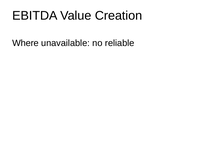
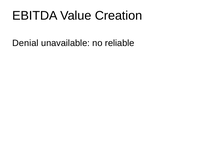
Where: Where -> Denial
